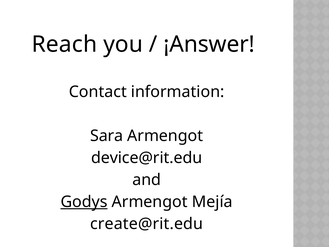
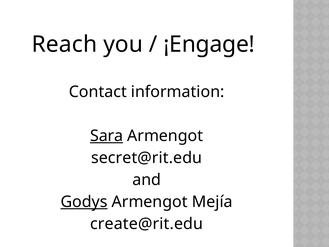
¡Answer: ¡Answer -> ¡Engage
Sara underline: none -> present
device@rit.edu: device@rit.edu -> secret@rit.edu
